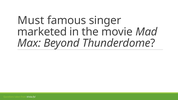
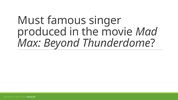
marketed: marketed -> produced
